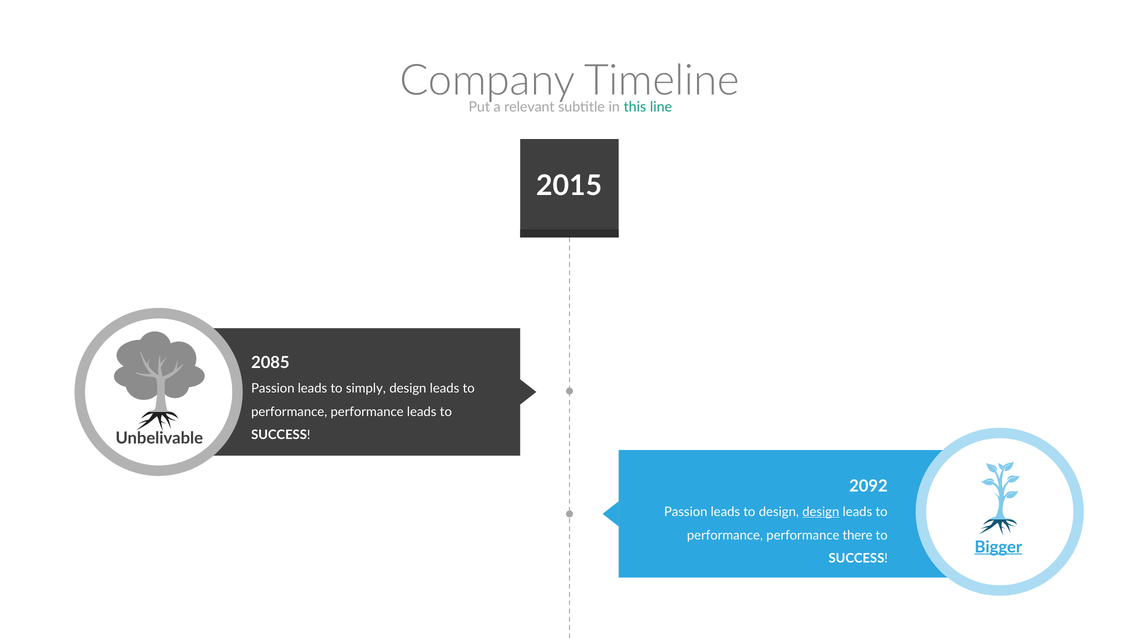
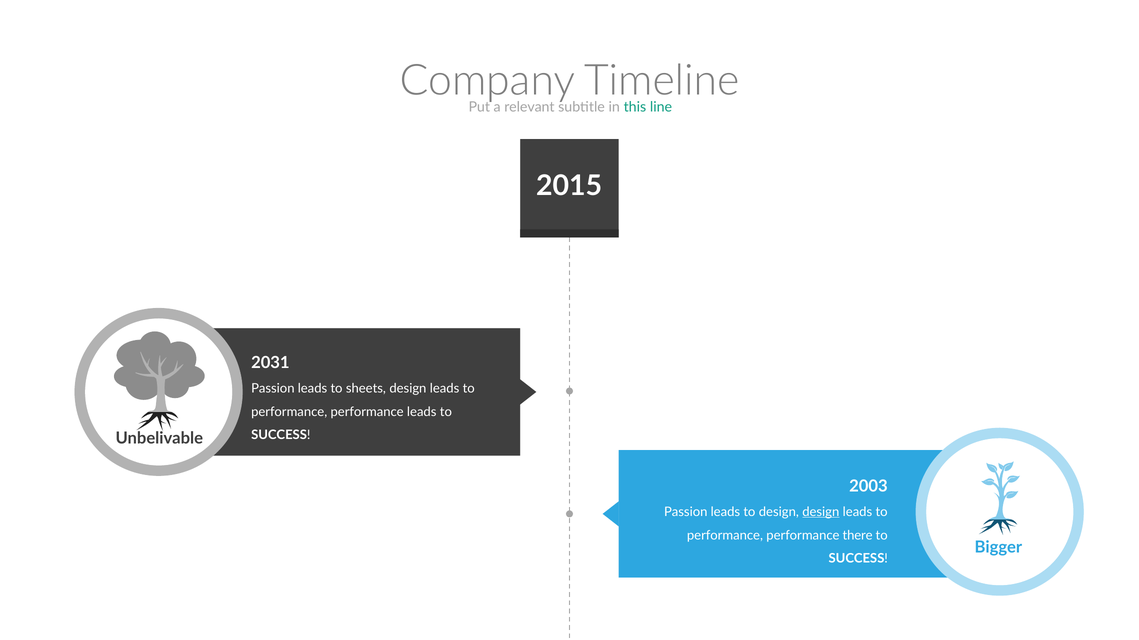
2085: 2085 -> 2031
simply: simply -> sheets
2092: 2092 -> 2003
Bigger underline: present -> none
